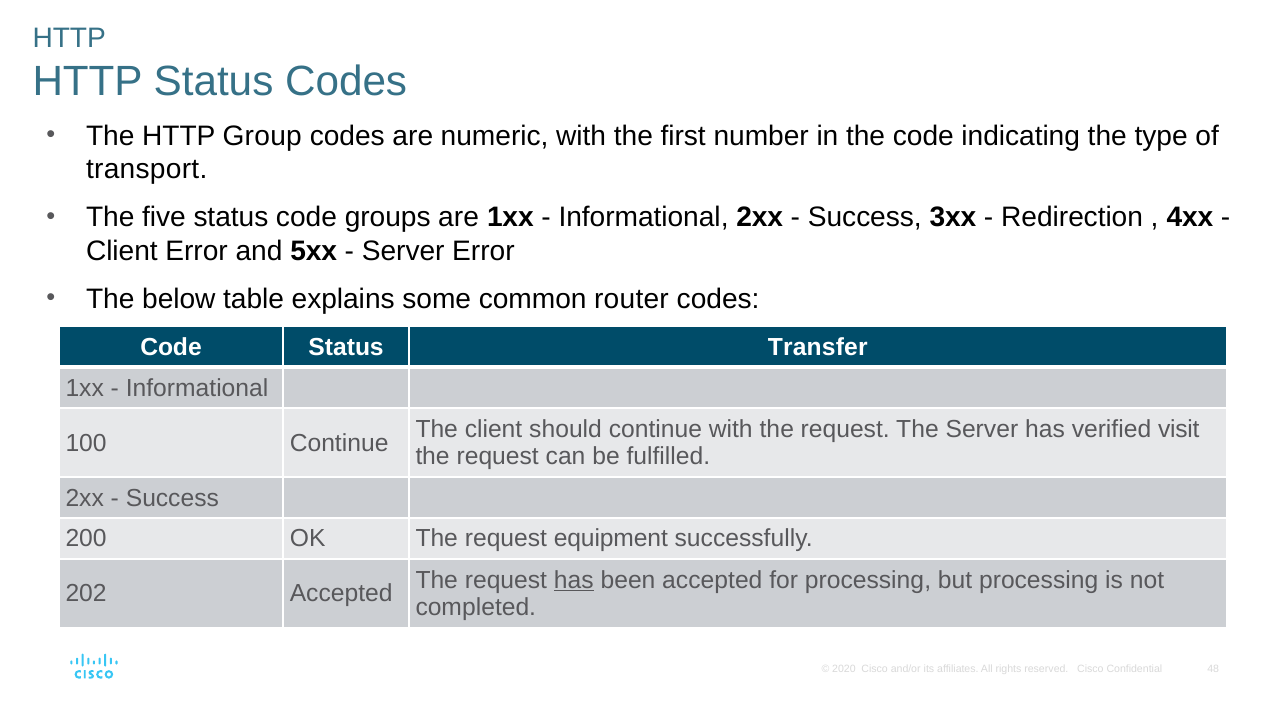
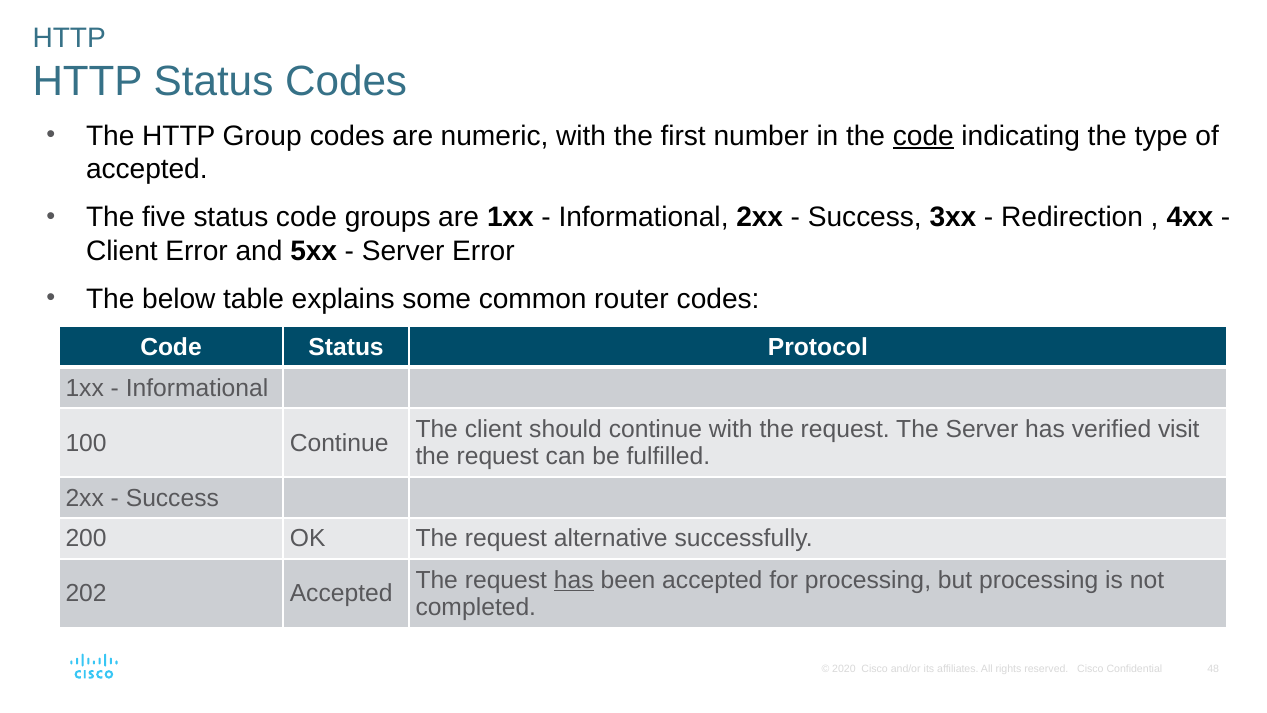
code at (923, 136) underline: none -> present
transport at (147, 170): transport -> accepted
Transfer: Transfer -> Protocol
equipment: equipment -> alternative
